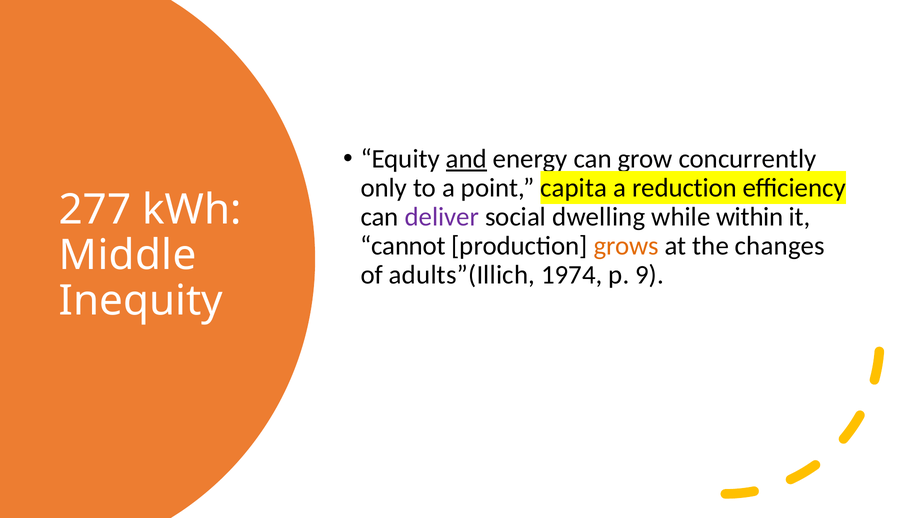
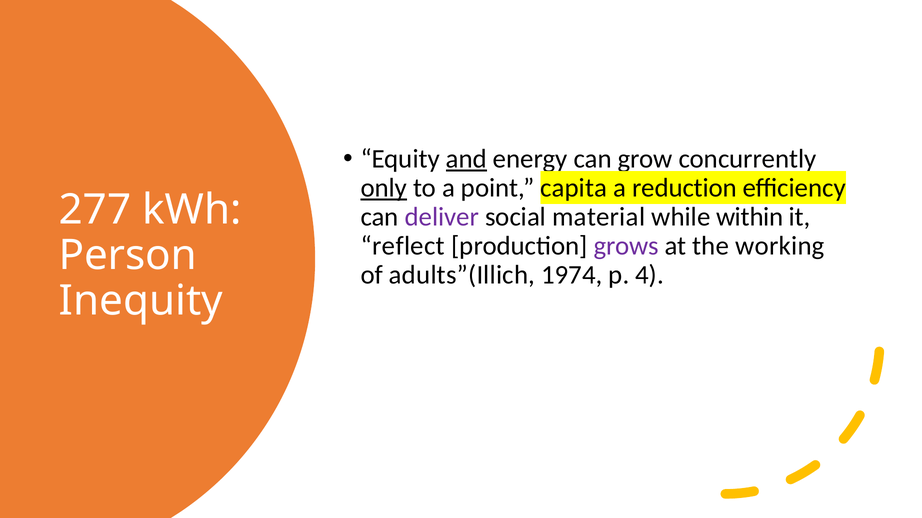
only underline: none -> present
dwelling: dwelling -> material
cannot: cannot -> reflect
grows colour: orange -> purple
changes: changes -> working
Middle: Middle -> Person
9: 9 -> 4
